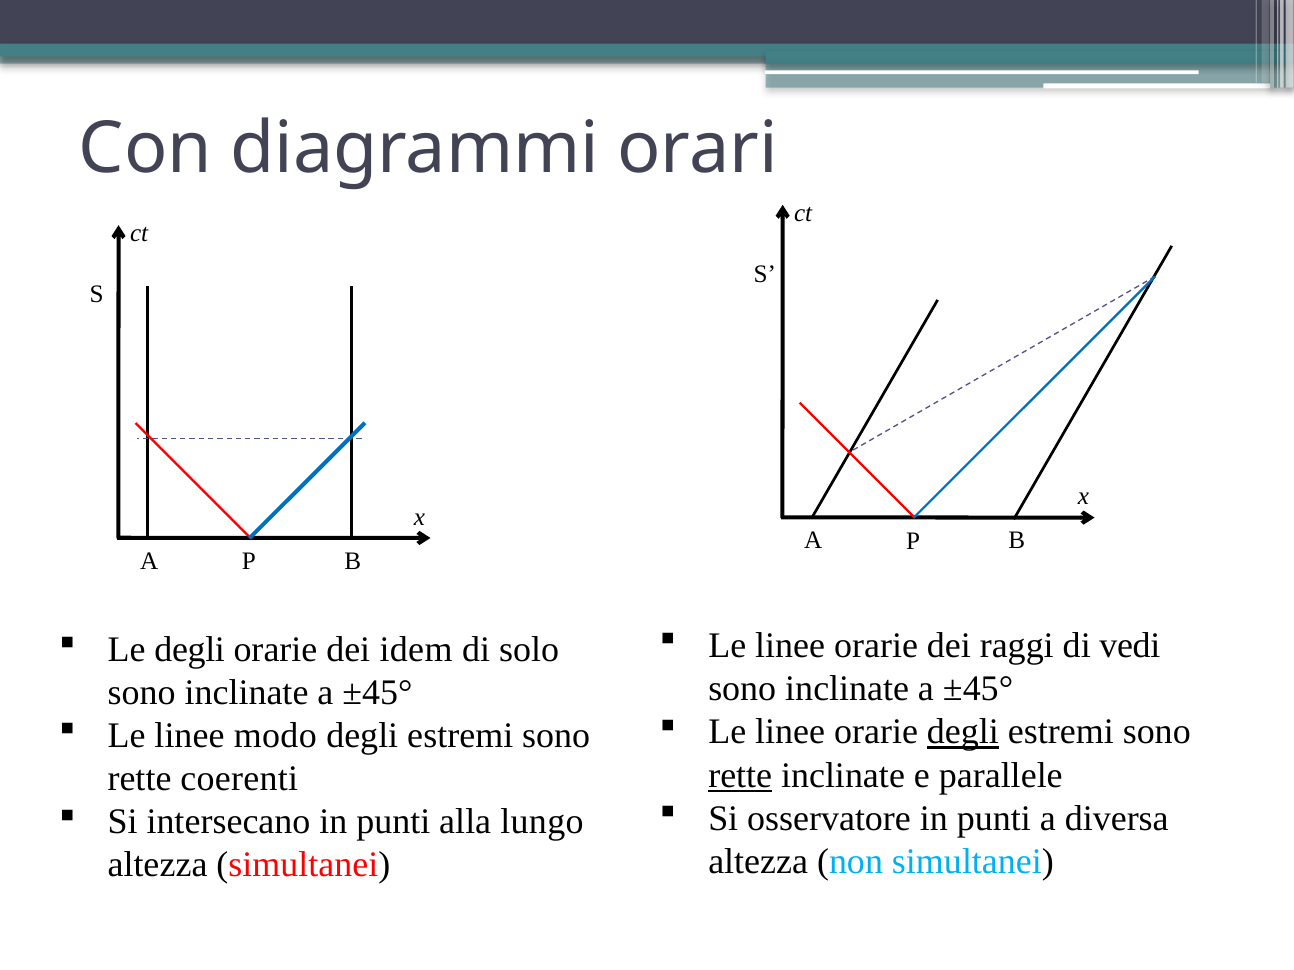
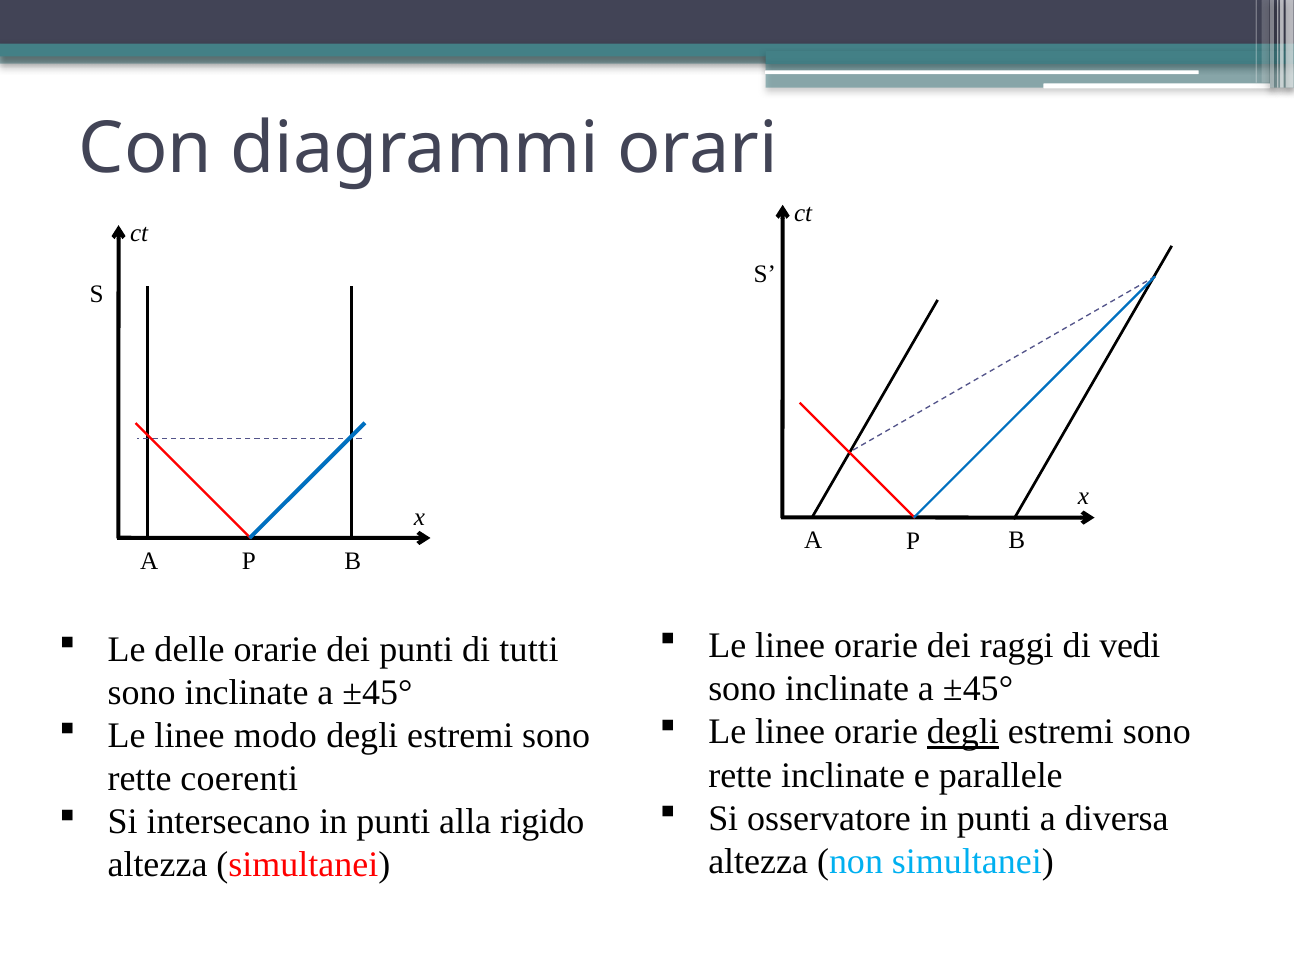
Le degli: degli -> delle
dei idem: idem -> punti
solo: solo -> tutti
rette at (740, 776) underline: present -> none
lungo: lungo -> rigido
